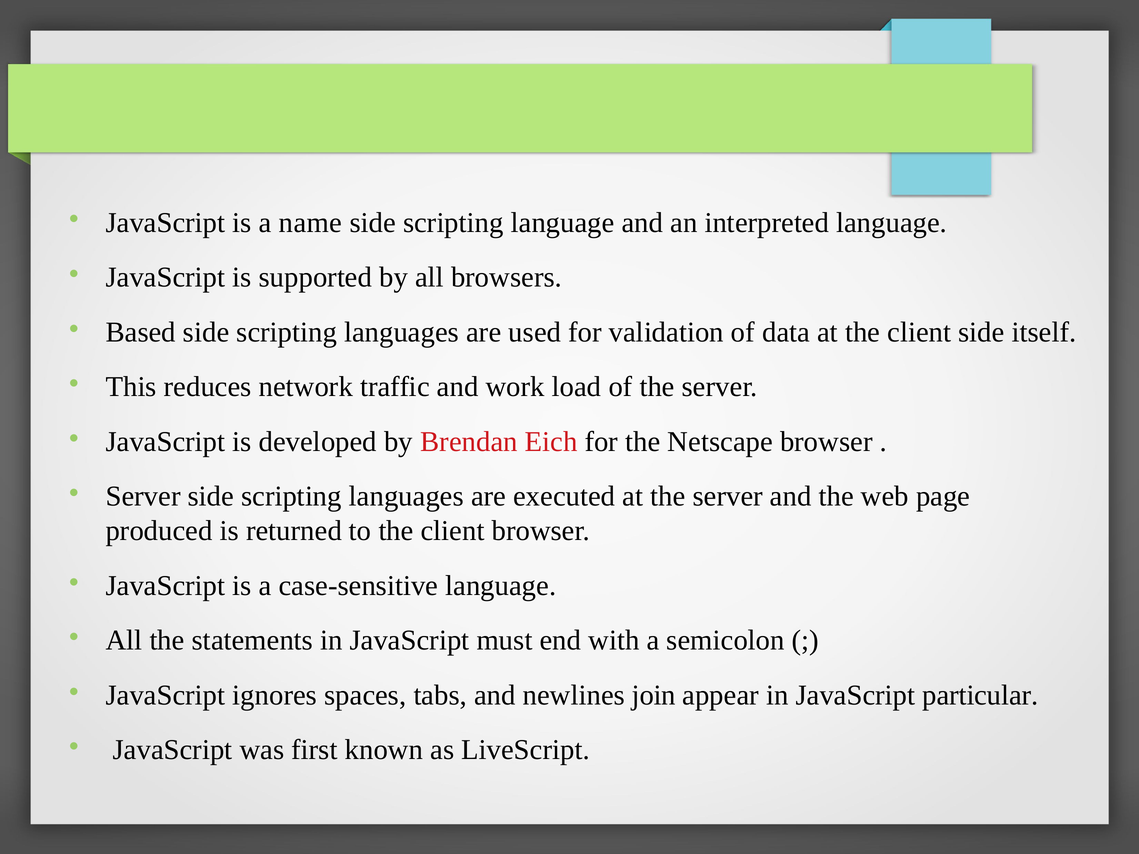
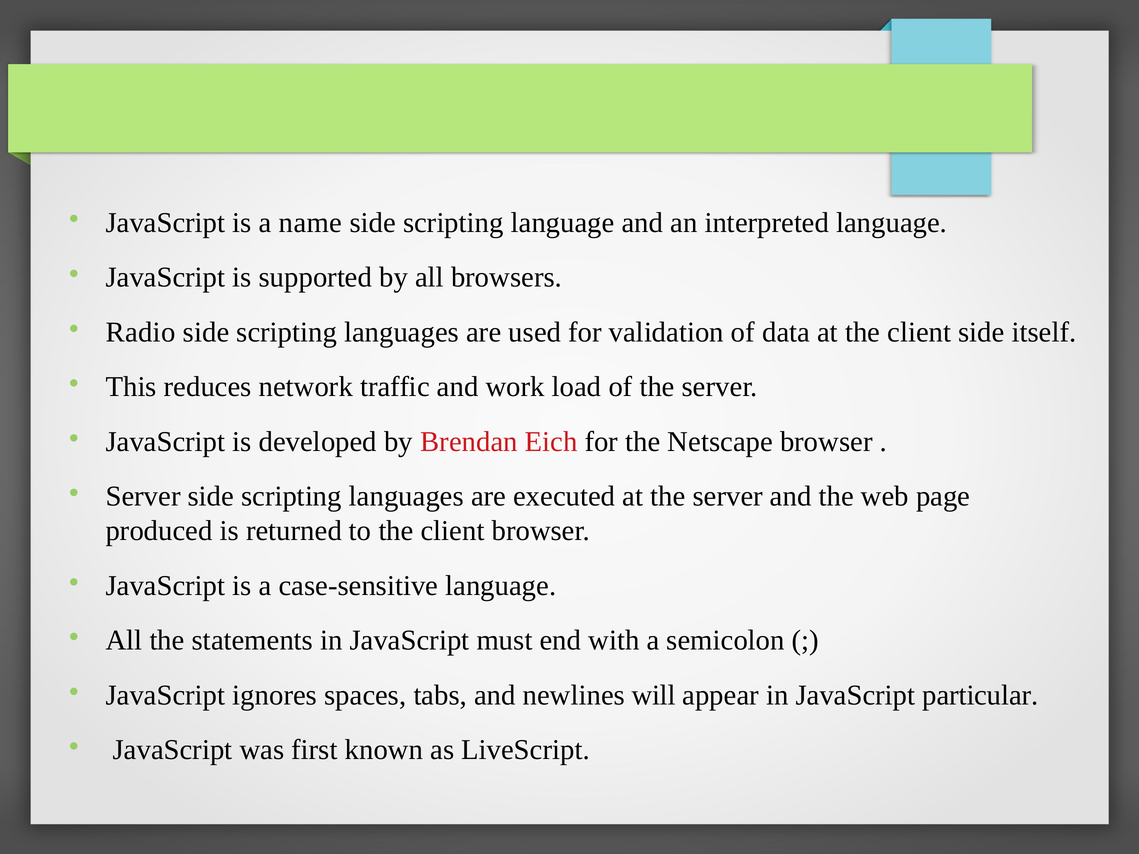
Based: Based -> Radio
join: join -> will
